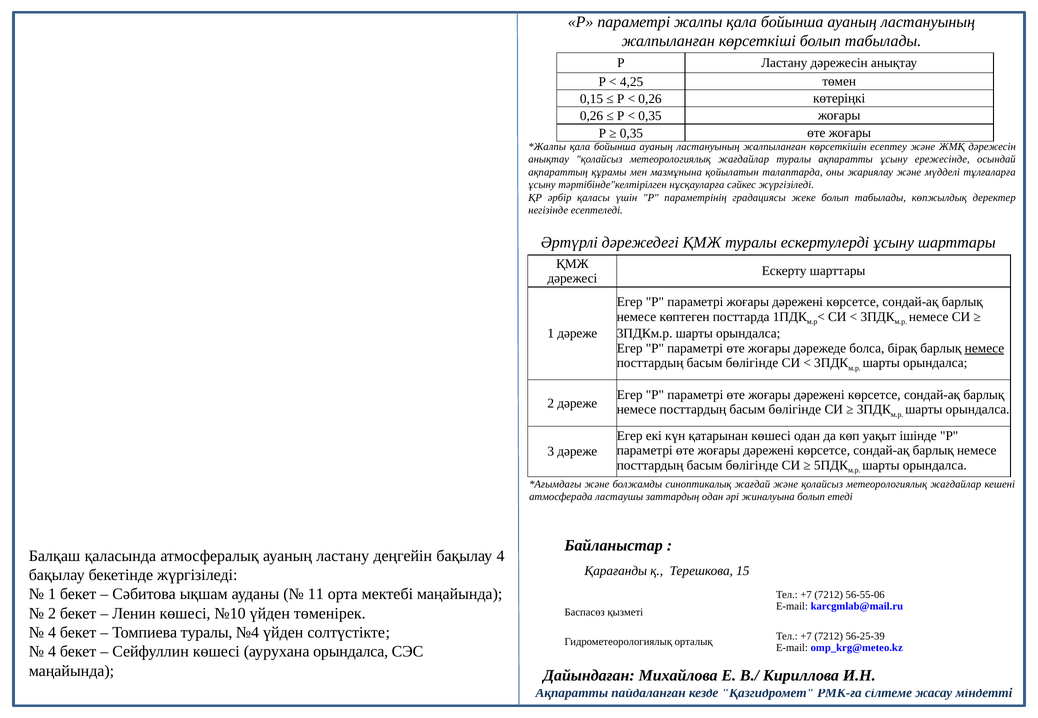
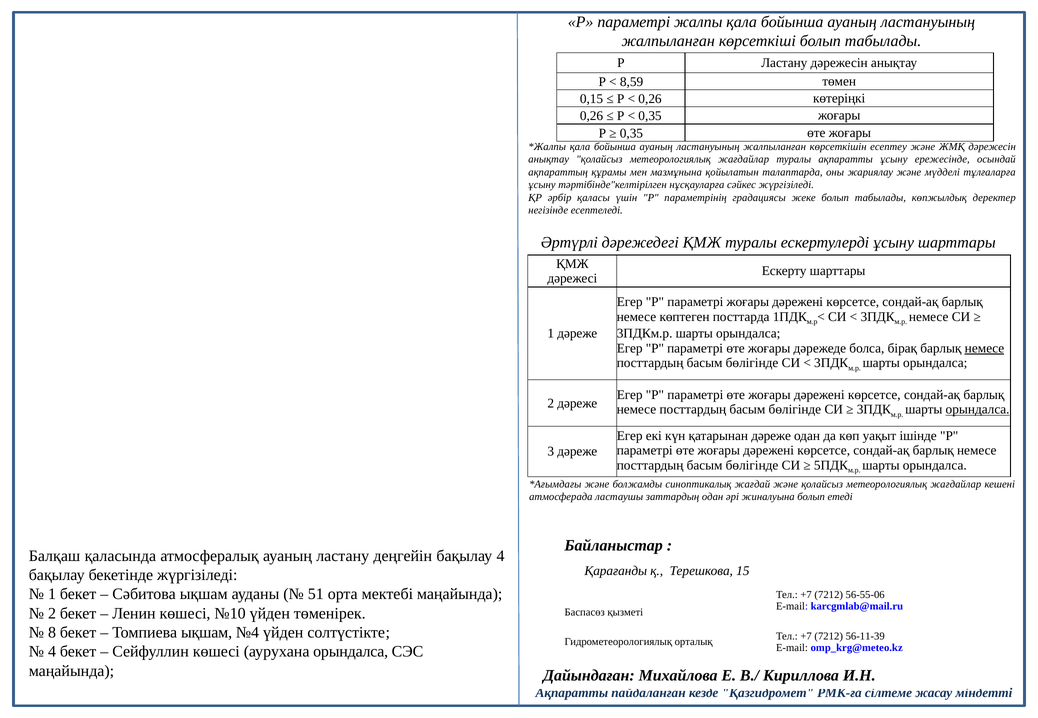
4,25: 4,25 -> 8,59
орындалса at (978, 410) underline: none -> present
қатарынан көшесі: көшесі -> дәреже
11: 11 -> 51
4 at (52, 633): 4 -> 8
Томпиева туралы: туралы -> ықшам
56-25-39: 56-25-39 -> 56-11-39
